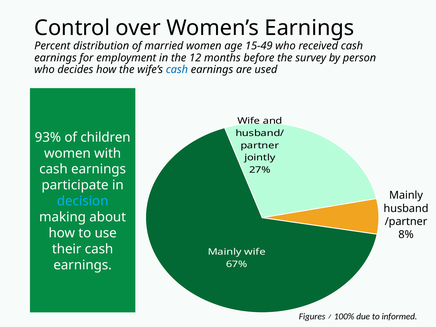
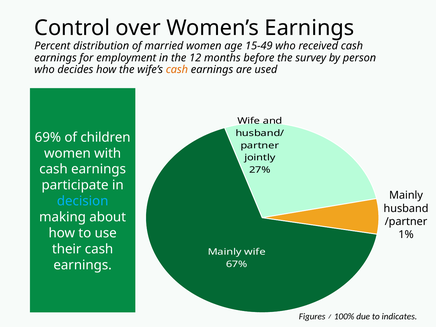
cash at (177, 70) colour: blue -> orange
93%: 93% -> 69%
8%: 8% -> 1%
informed: informed -> indicates
